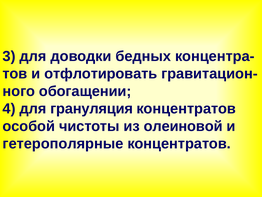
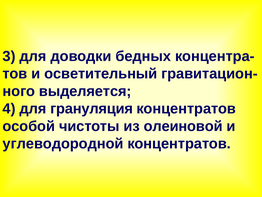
отфлотировать: отфлотировать -> осветительный
обогащении: обогащении -> выделяется
гетерополярные: гетерополярные -> углеводородной
